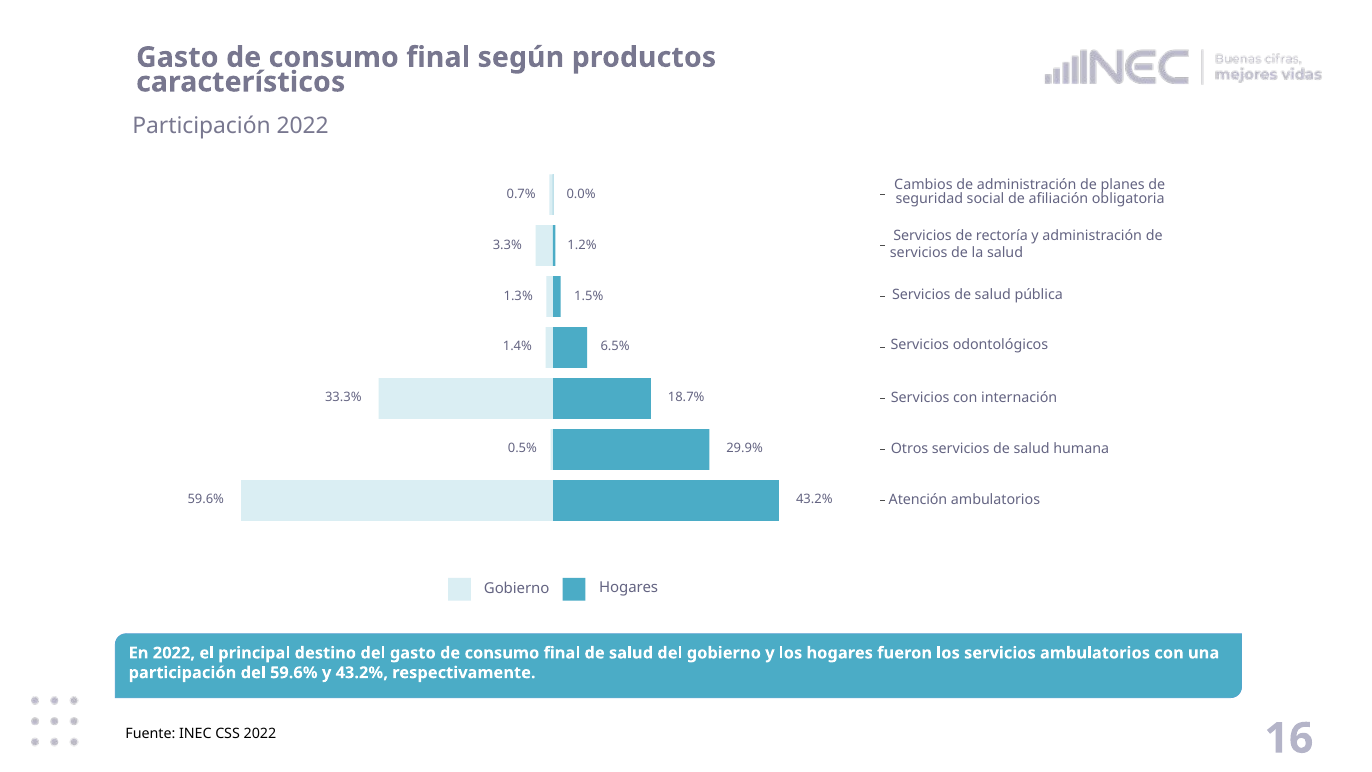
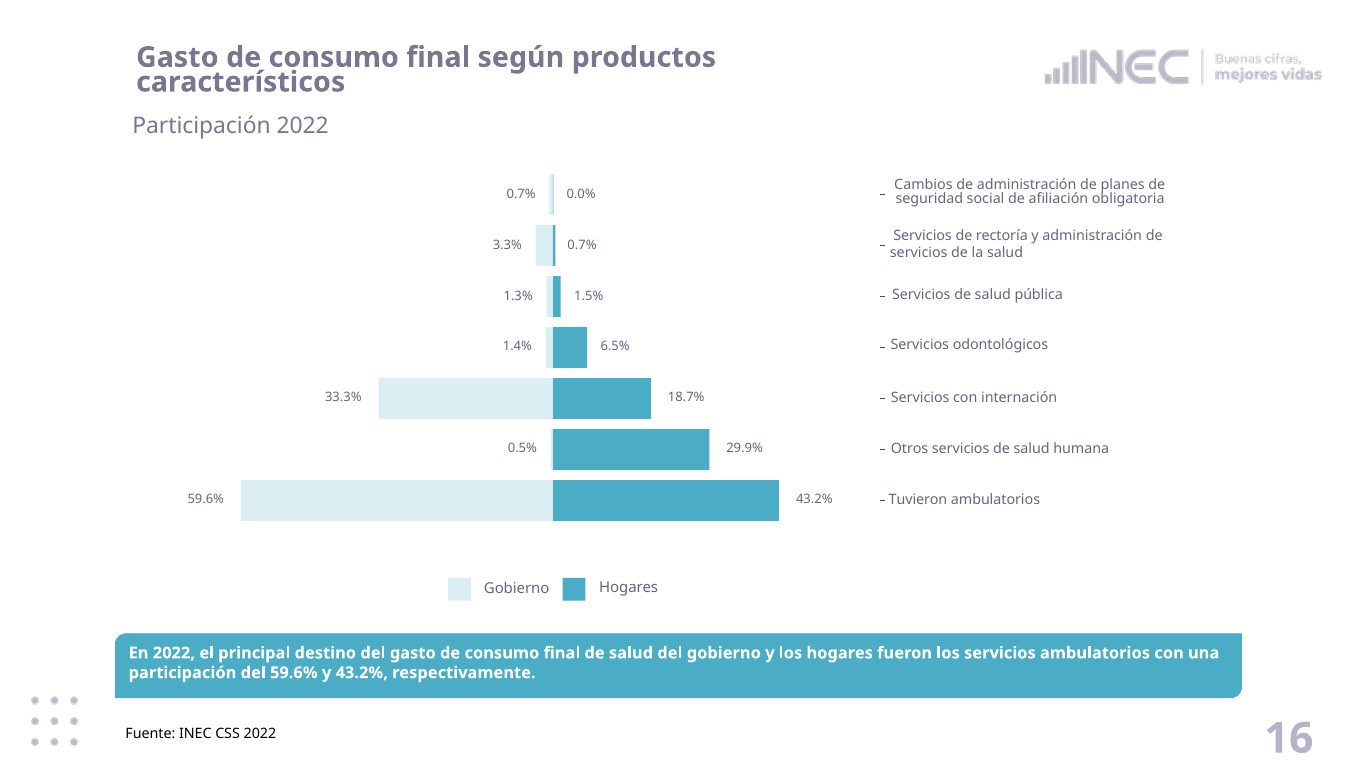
1.2% at (582, 245): 1.2% -> 0.7%
Atención: Atención -> Tuvieron
